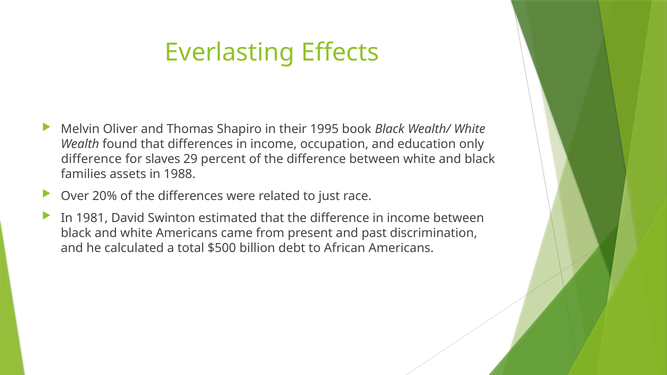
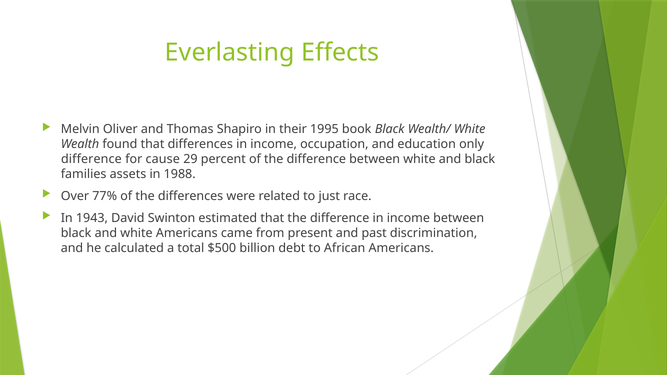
slaves: slaves -> cause
20%: 20% -> 77%
1981: 1981 -> 1943
